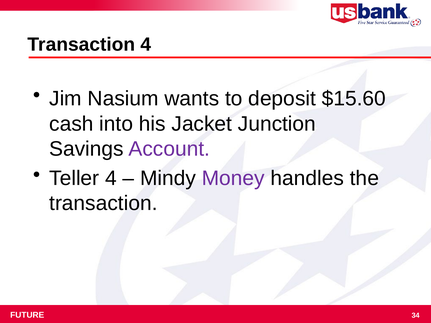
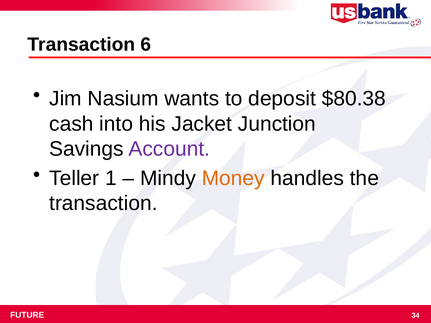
Transaction 4: 4 -> 6
$15.60: $15.60 -> $80.38
Teller 4: 4 -> 1
Money colour: purple -> orange
